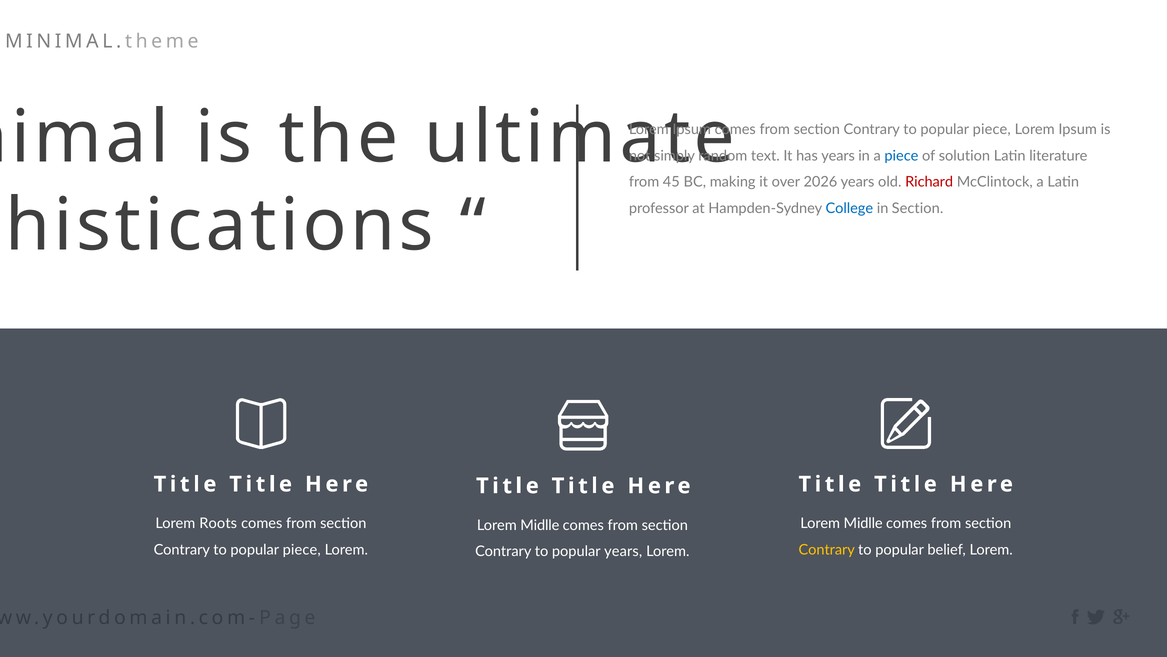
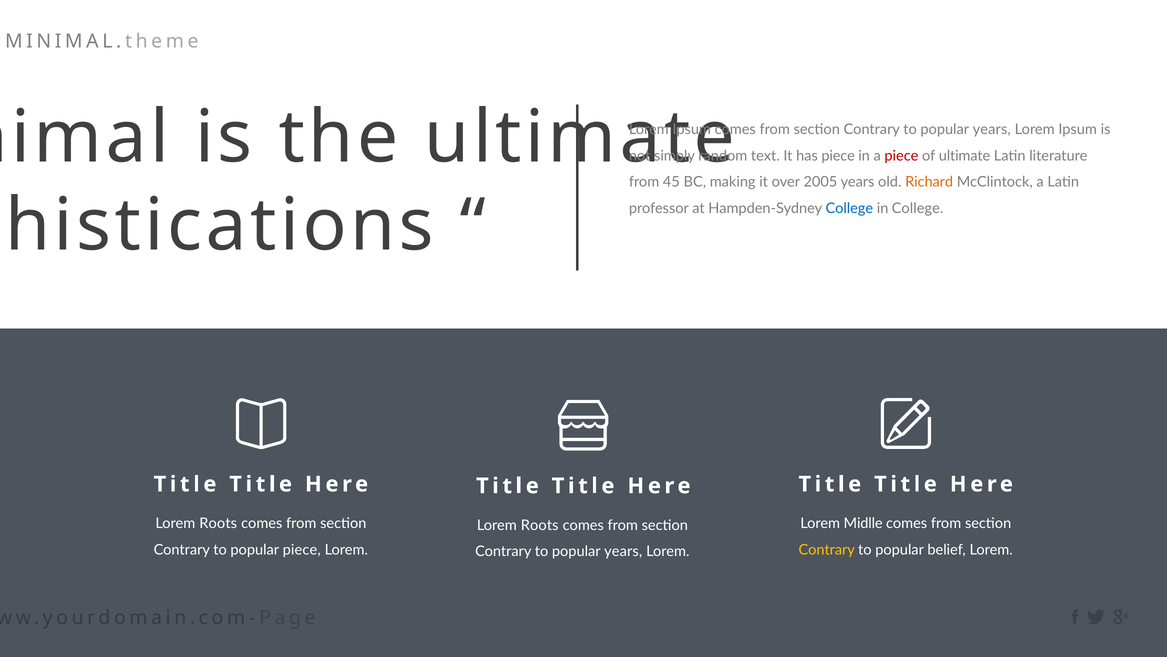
piece at (992, 130): piece -> years
has years: years -> piece
piece at (901, 156) colour: blue -> red
of solution: solution -> ultimate
2026: 2026 -> 2005
Richard colour: red -> orange
in Section: Section -> College
Midlle at (540, 525): Midlle -> Roots
